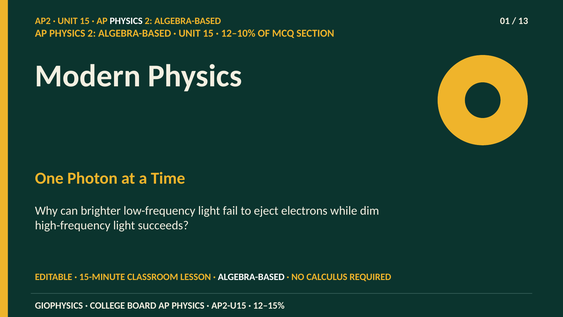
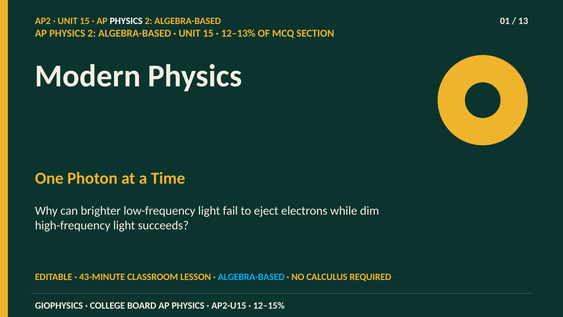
12–10%: 12–10% -> 12–13%
15-MINUTE: 15-MINUTE -> 43-MINUTE
ALGEBRA-BASED at (251, 277) colour: white -> light blue
